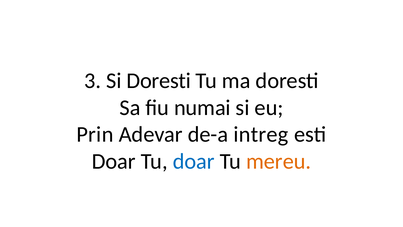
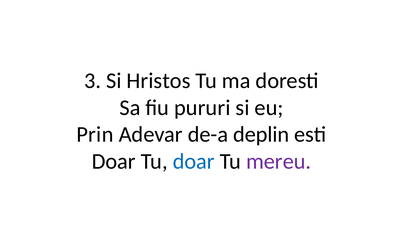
Si Doresti: Doresti -> Hristos
numai: numai -> pururi
intreg: intreg -> deplin
mereu colour: orange -> purple
